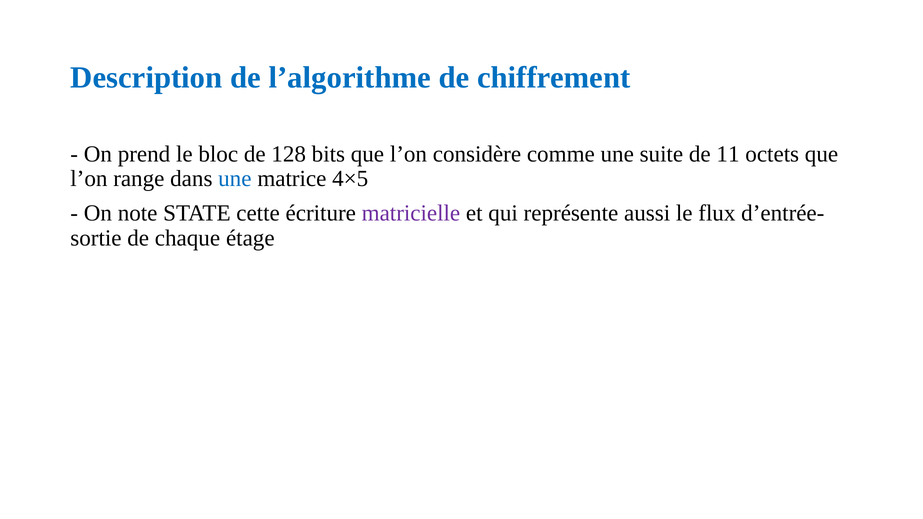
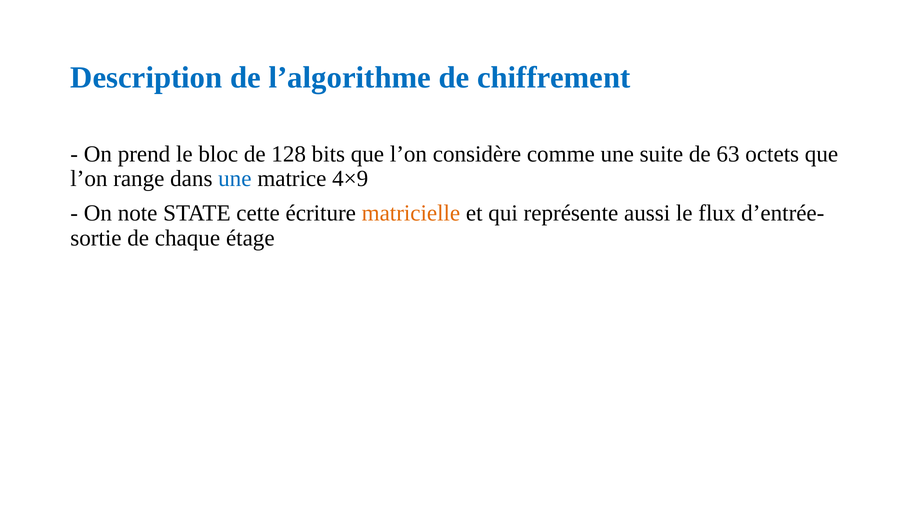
11: 11 -> 63
4×5: 4×5 -> 4×9
matricielle colour: purple -> orange
